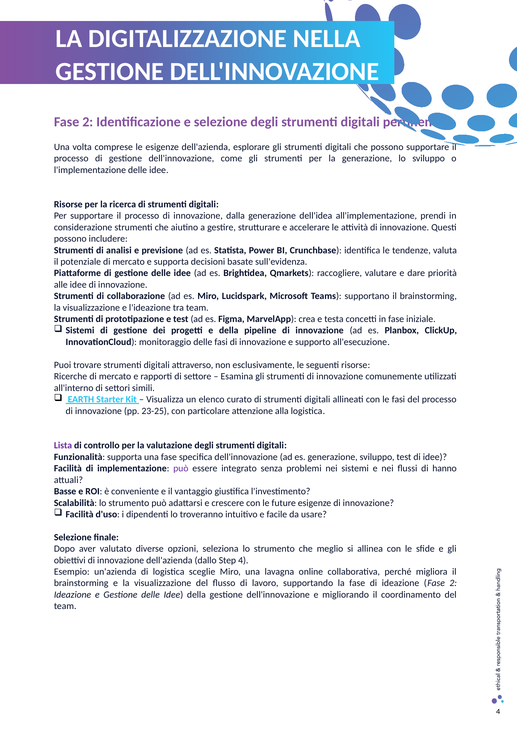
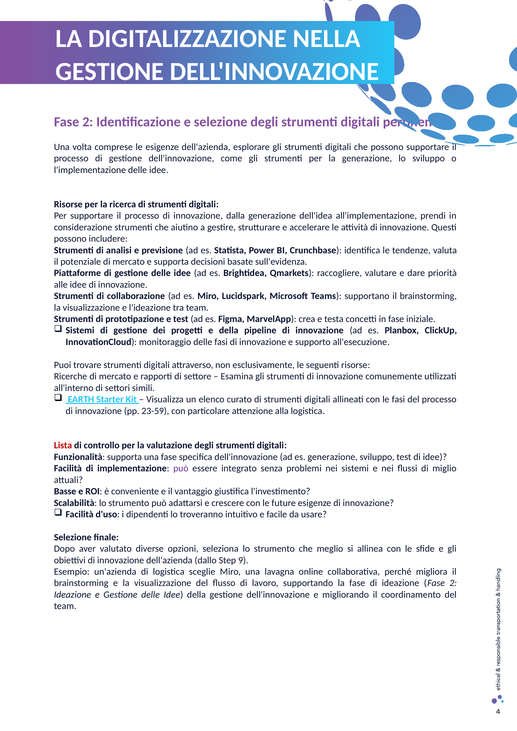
23-25: 23-25 -> 23-59
Lista colour: purple -> red
hanno: hanno -> miglio
Step 4: 4 -> 9
